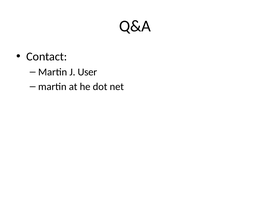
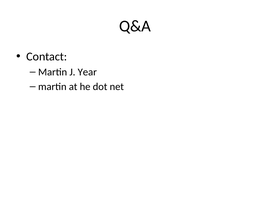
User: User -> Year
